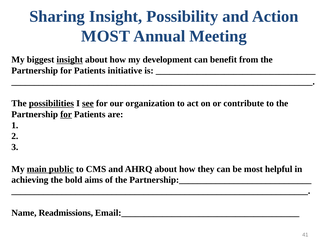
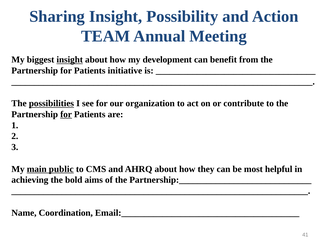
MOST at (106, 36): MOST -> TEAM
see underline: present -> none
Readmissions: Readmissions -> Coordination
